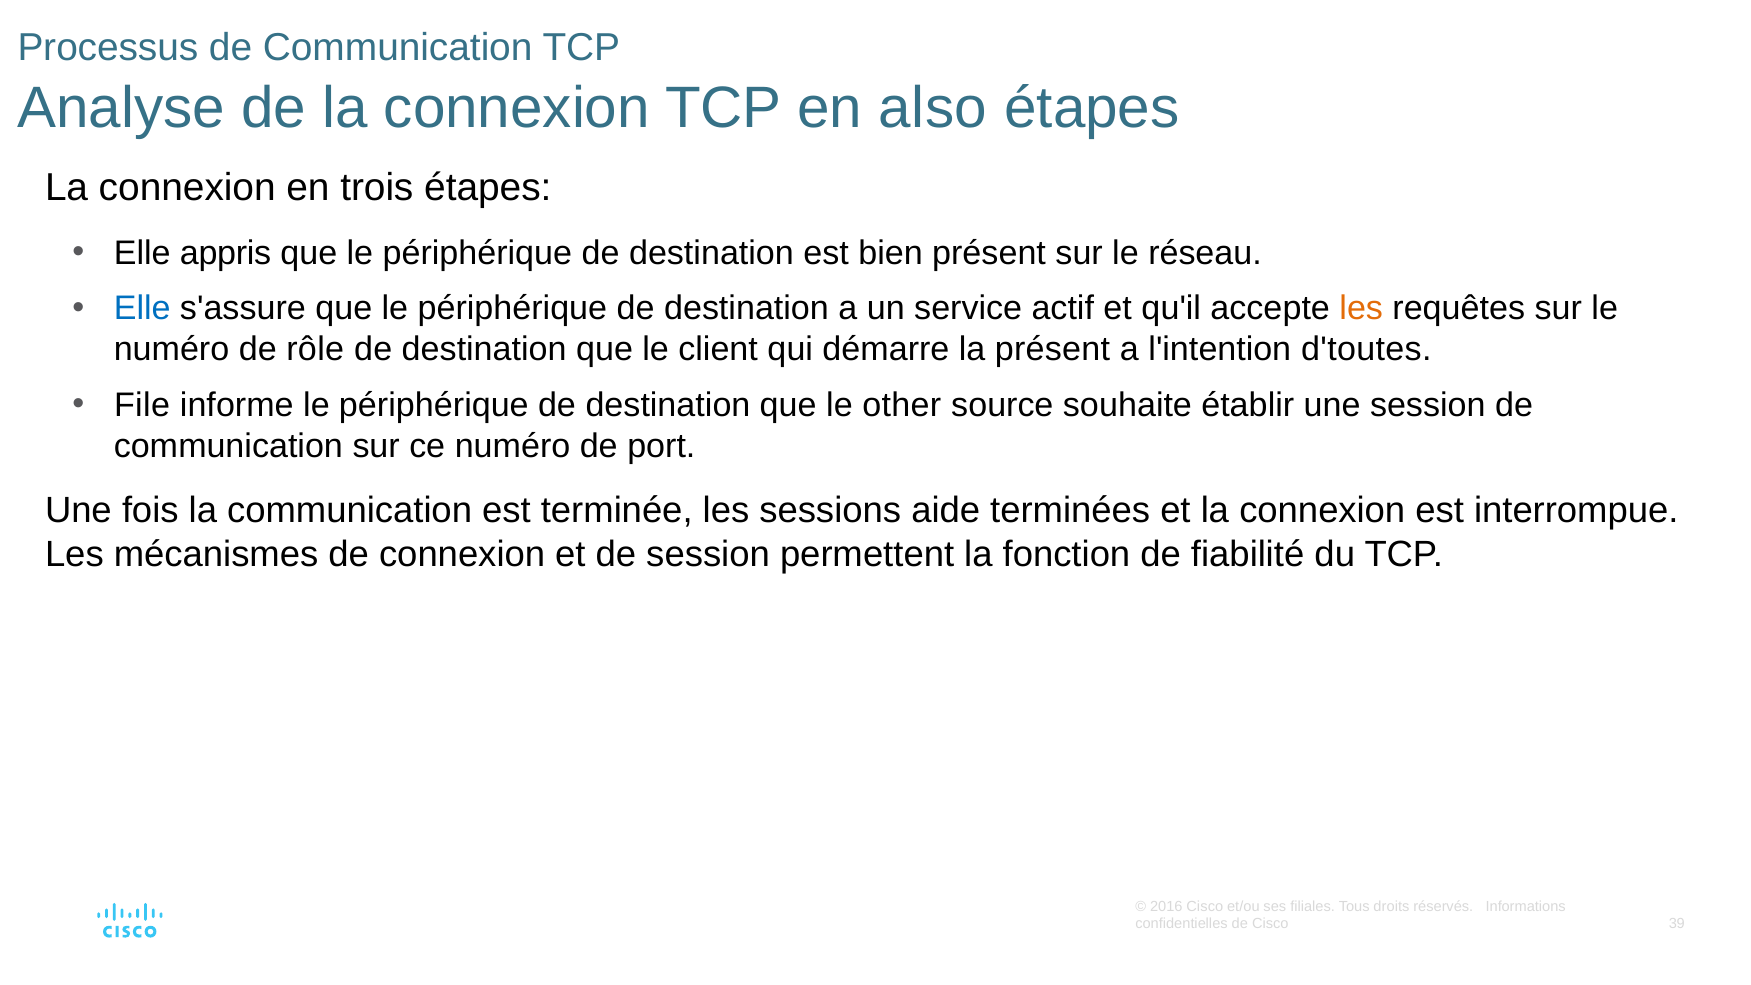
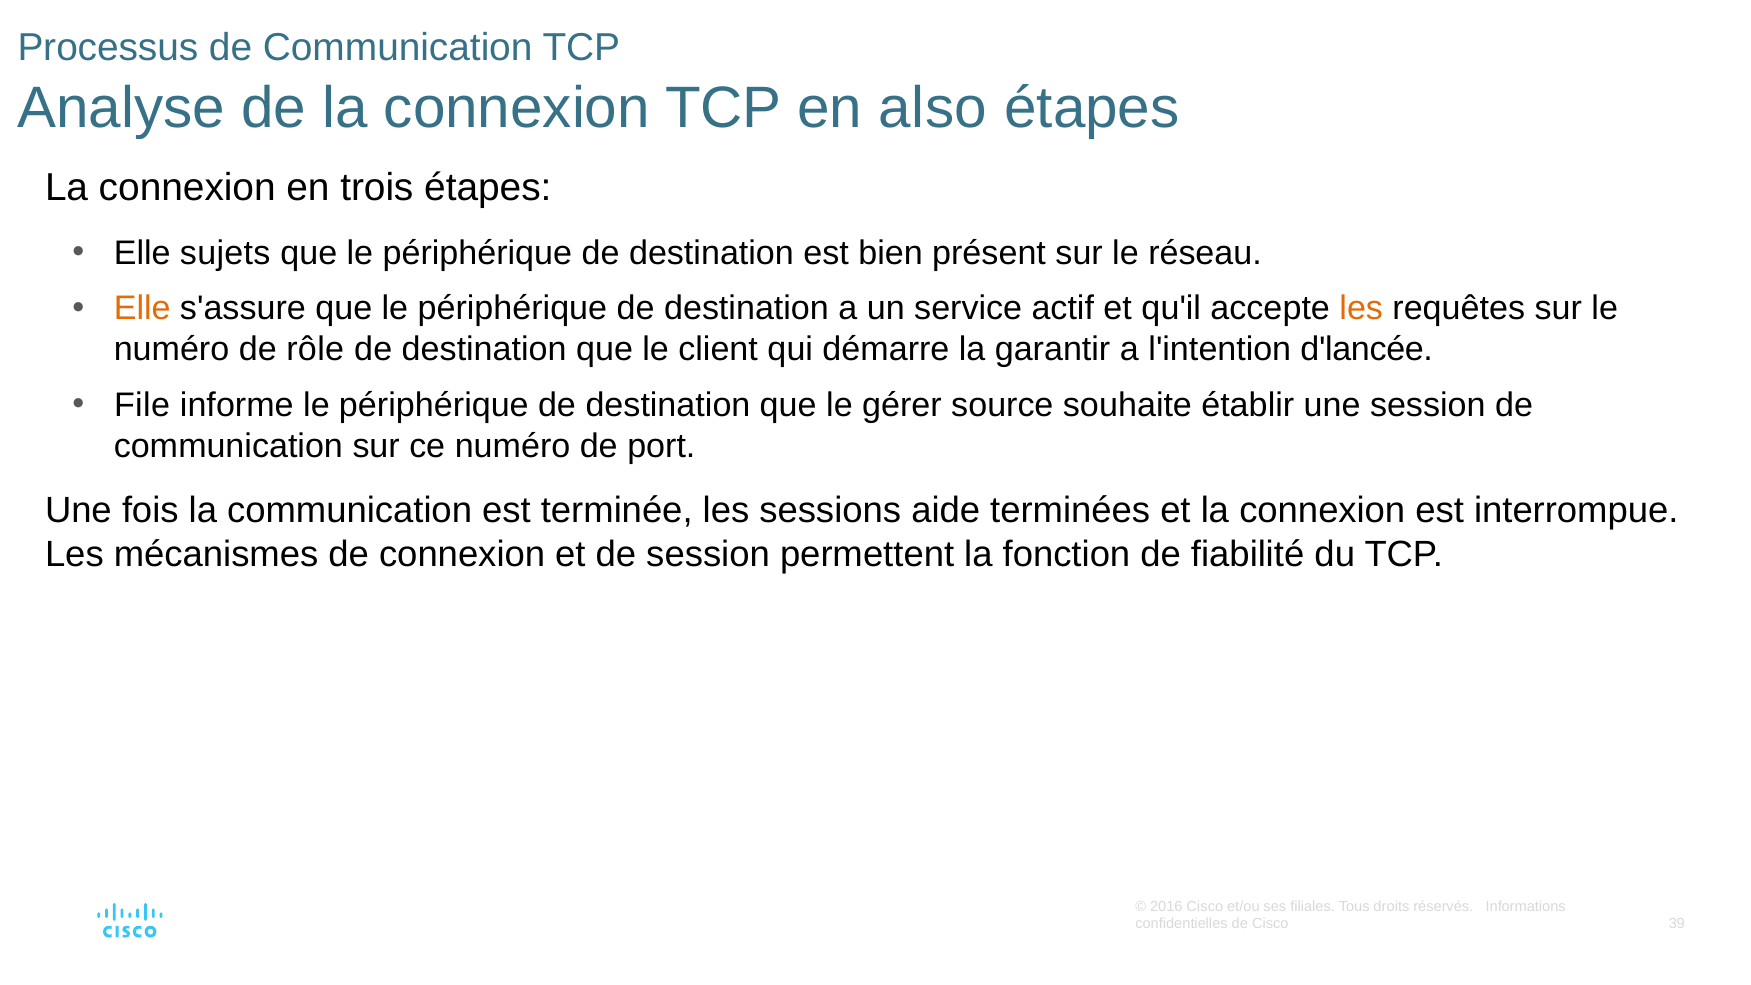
appris: appris -> sujets
Elle at (142, 309) colour: blue -> orange
la présent: présent -> garantir
d'toutes: d'toutes -> d'lancée
other: other -> gérer
